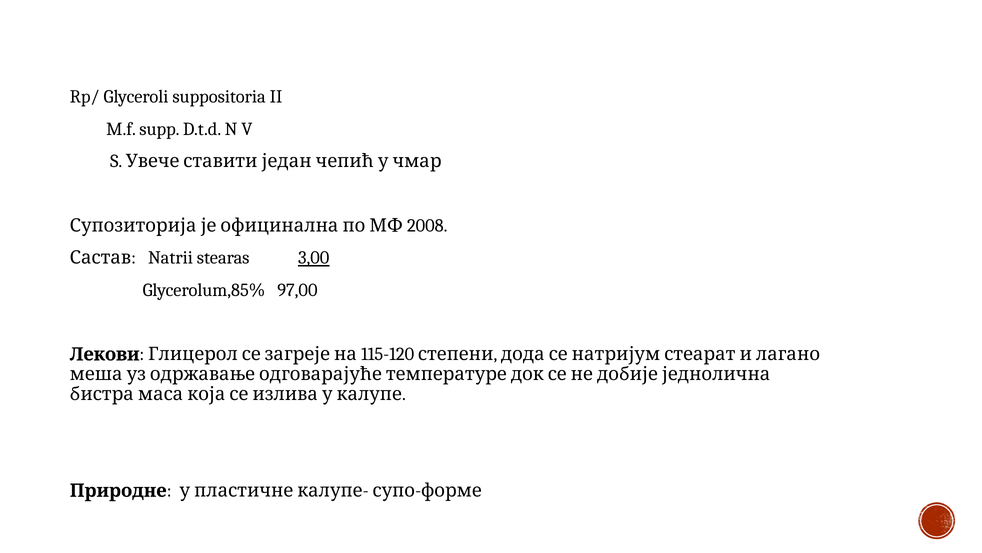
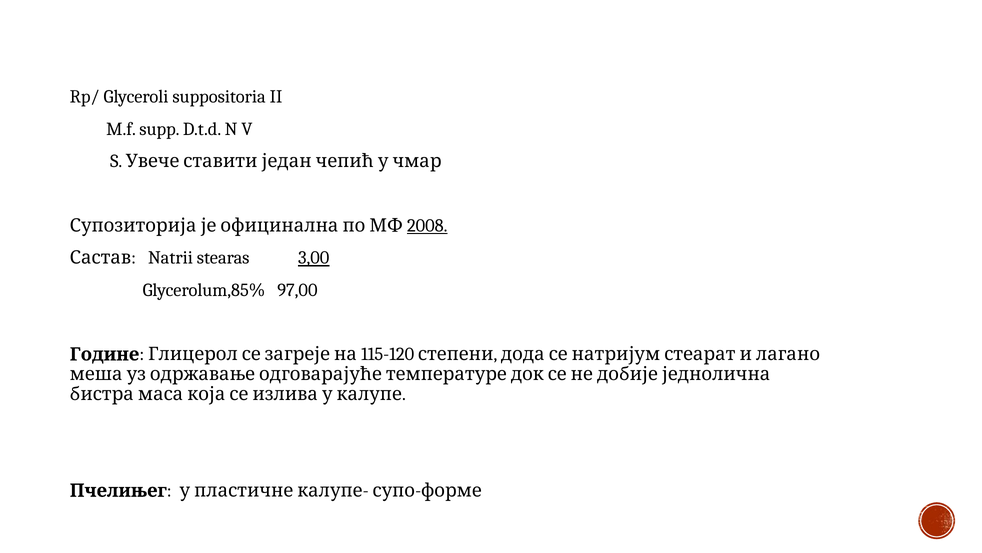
2008 underline: none -> present
Лекови: Лекови -> Године
Природне: Природне -> Пчелињег
